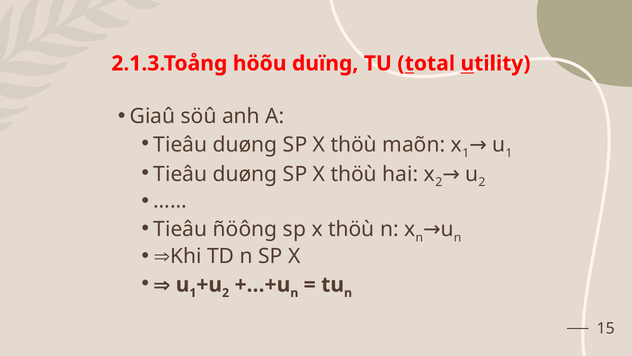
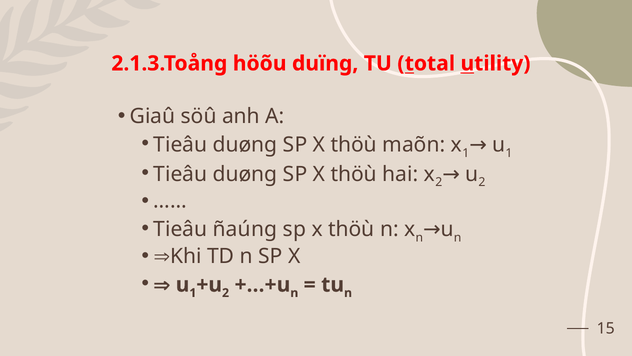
ñöông: ñöông -> ñaúng
